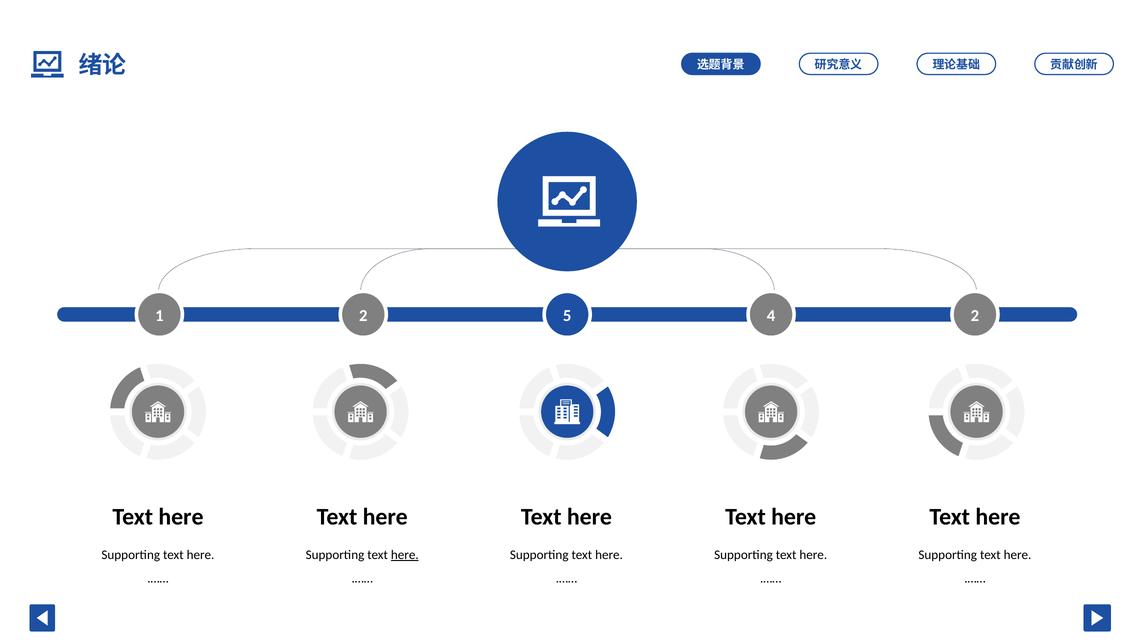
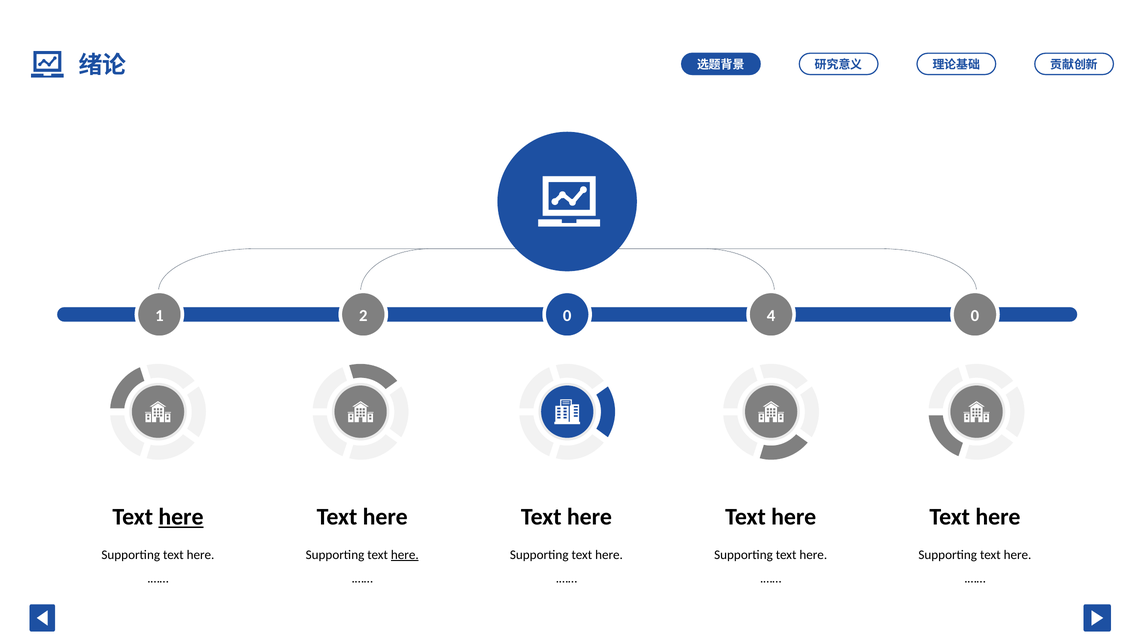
2 5: 5 -> 0
4 2: 2 -> 0
here at (181, 516) underline: none -> present
